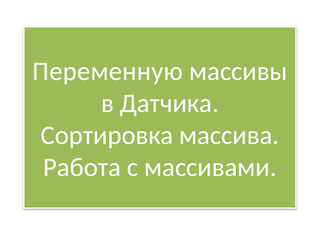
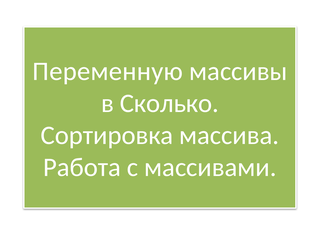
Датчика: Датчика -> Сколько
